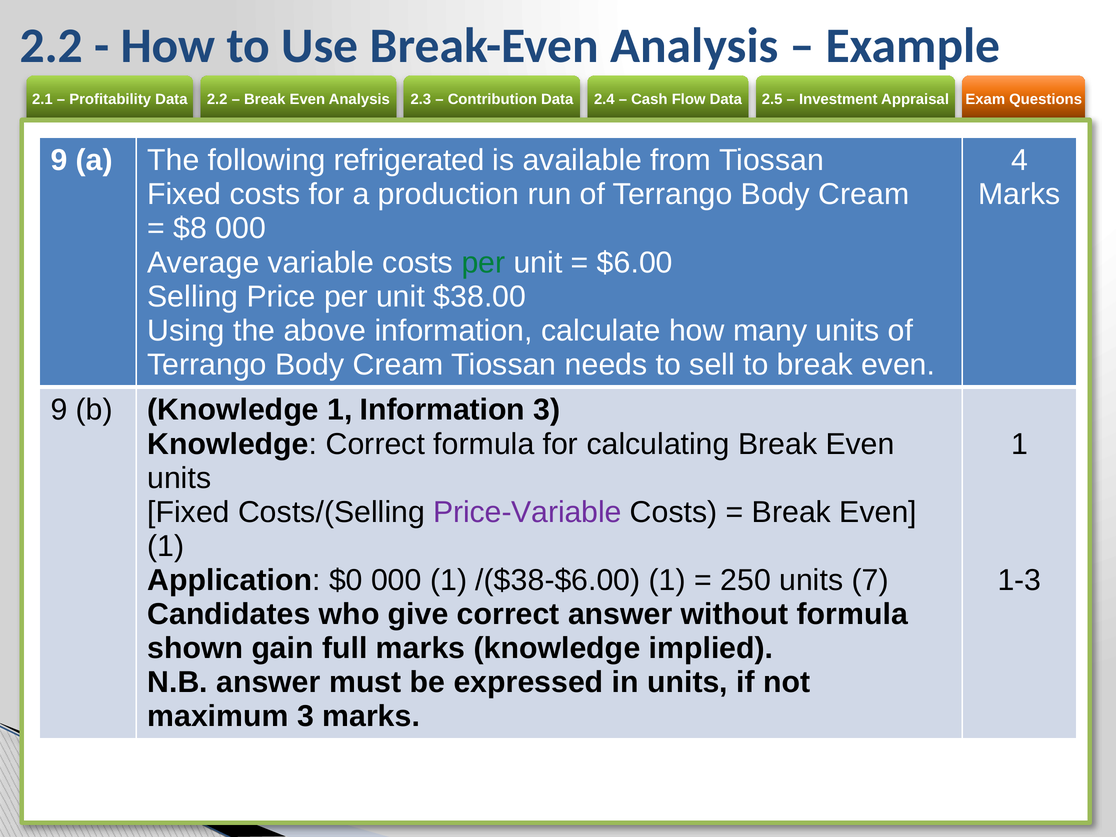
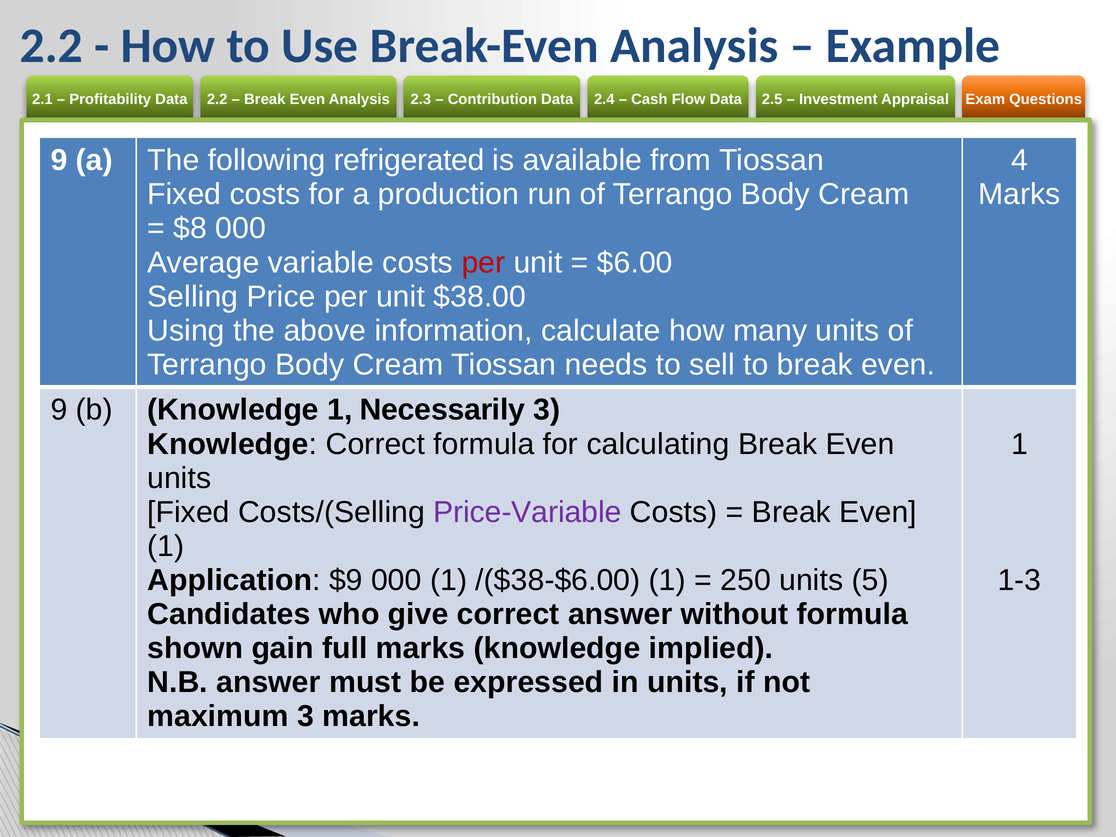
per at (483, 263) colour: green -> red
1 Information: Information -> Necessarily
$0: $0 -> $9
7: 7 -> 5
